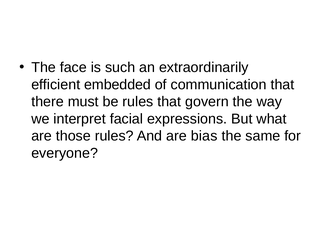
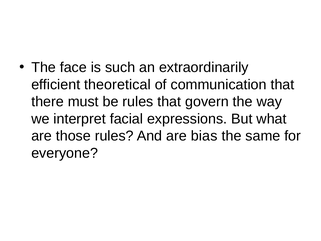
embedded: embedded -> theoretical
